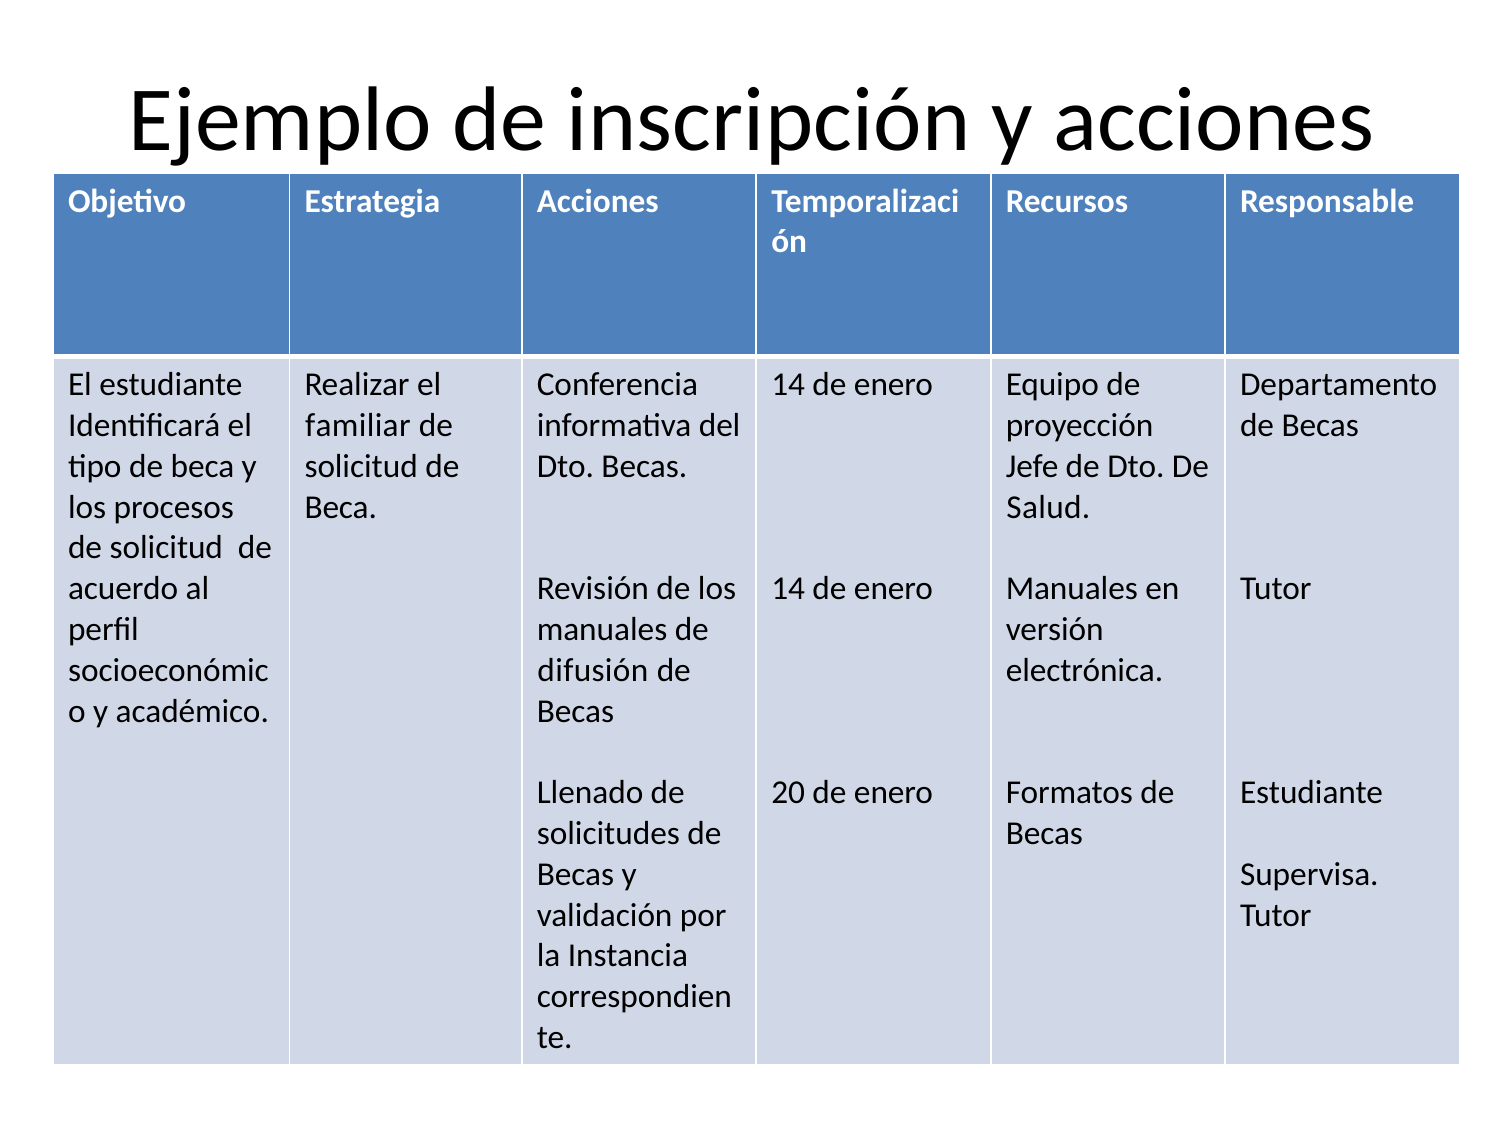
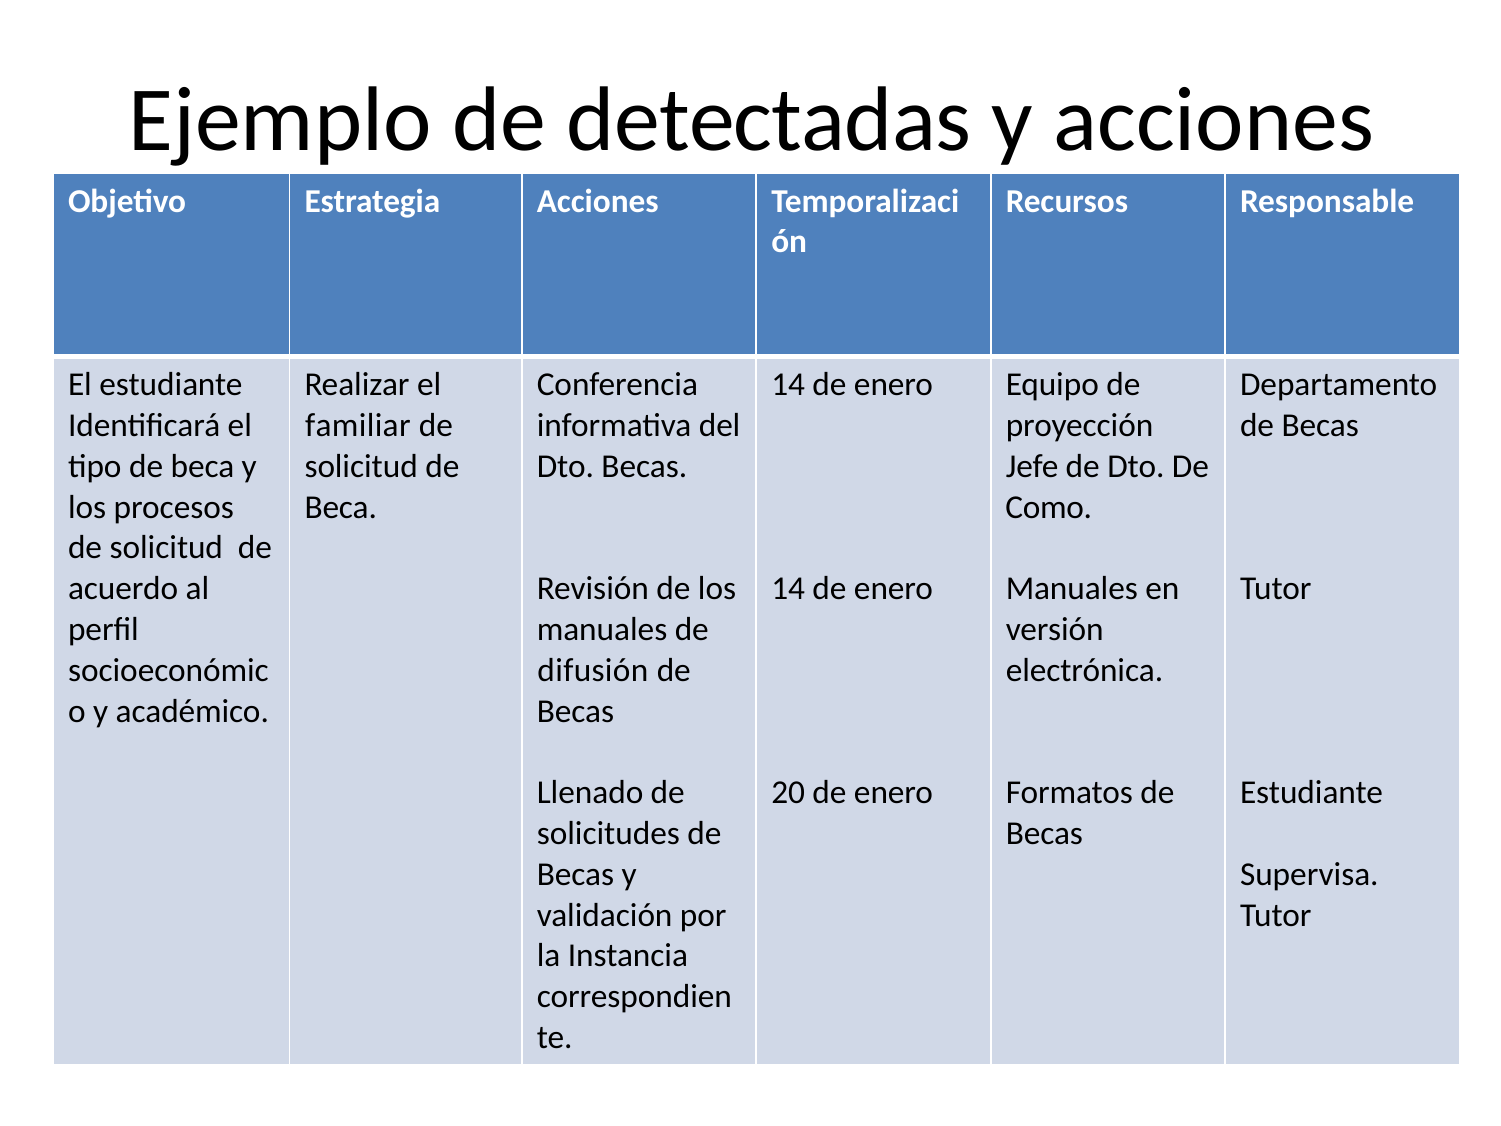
inscripción: inscripción -> detectadas
Salud: Salud -> Como
